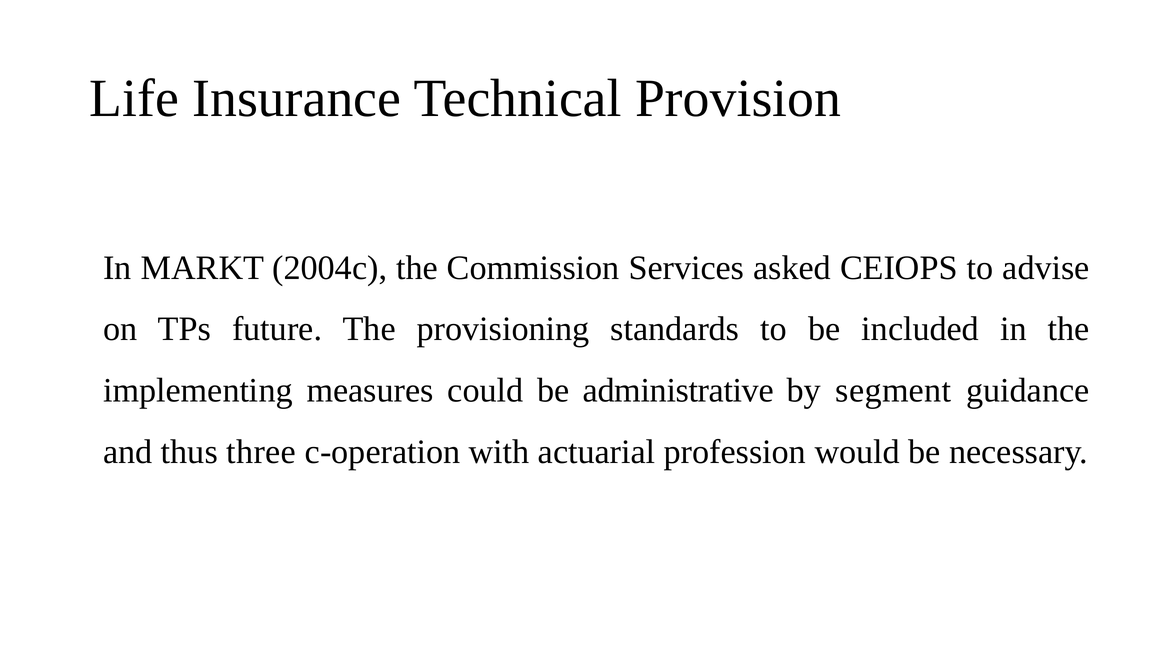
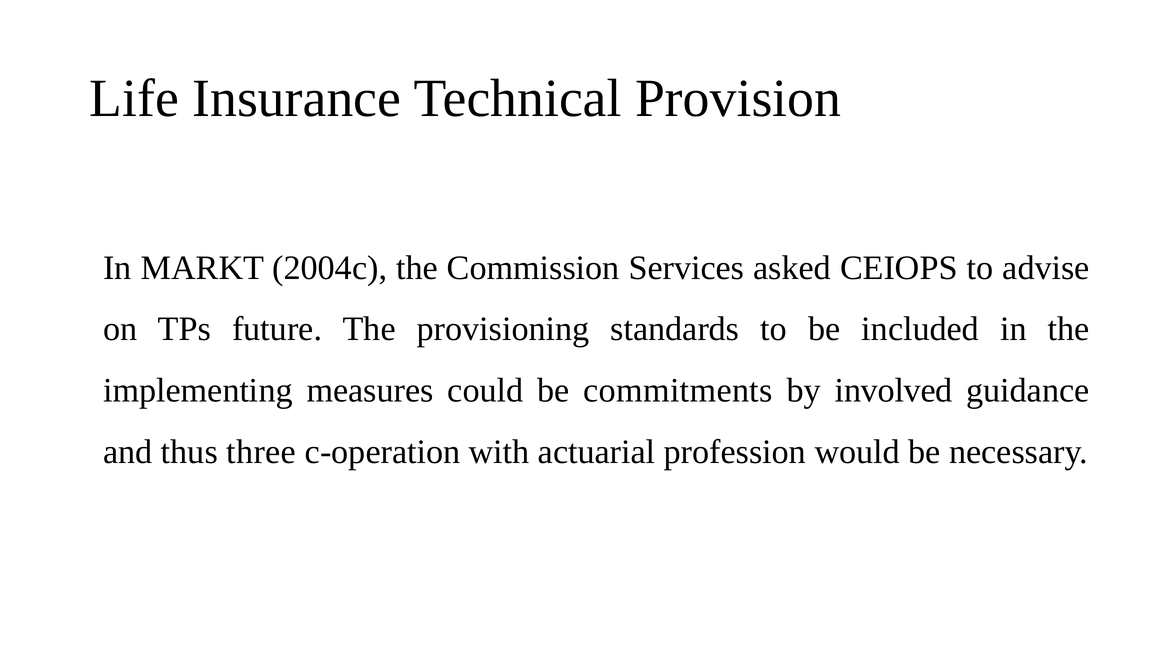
administrative: administrative -> commitments
segment: segment -> involved
